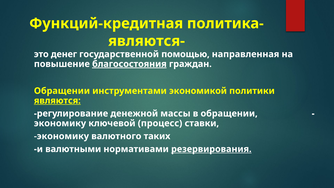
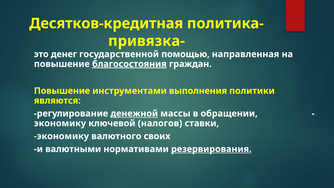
Функций-кредитная: Функций-кредитная -> Десятков-кредитная
являются-: являются- -> привязка-
Обращении at (62, 91): Обращении -> Повышение
экономикой: экономикой -> выполнения
являются underline: present -> none
денежной underline: none -> present
процесс: процесс -> налогов
таких: таких -> своих
